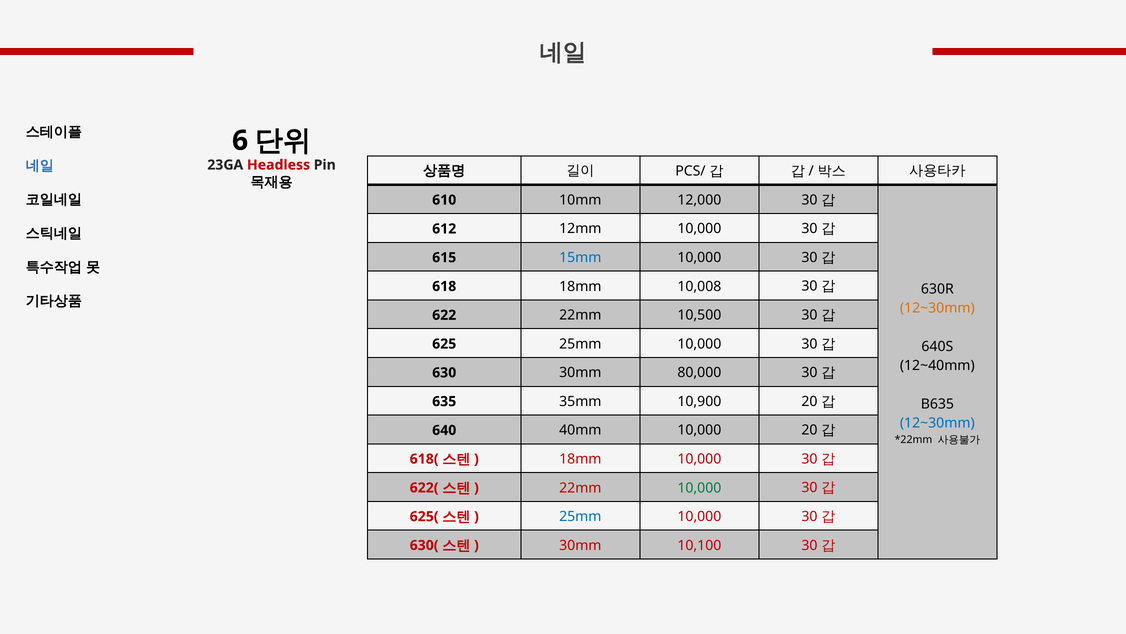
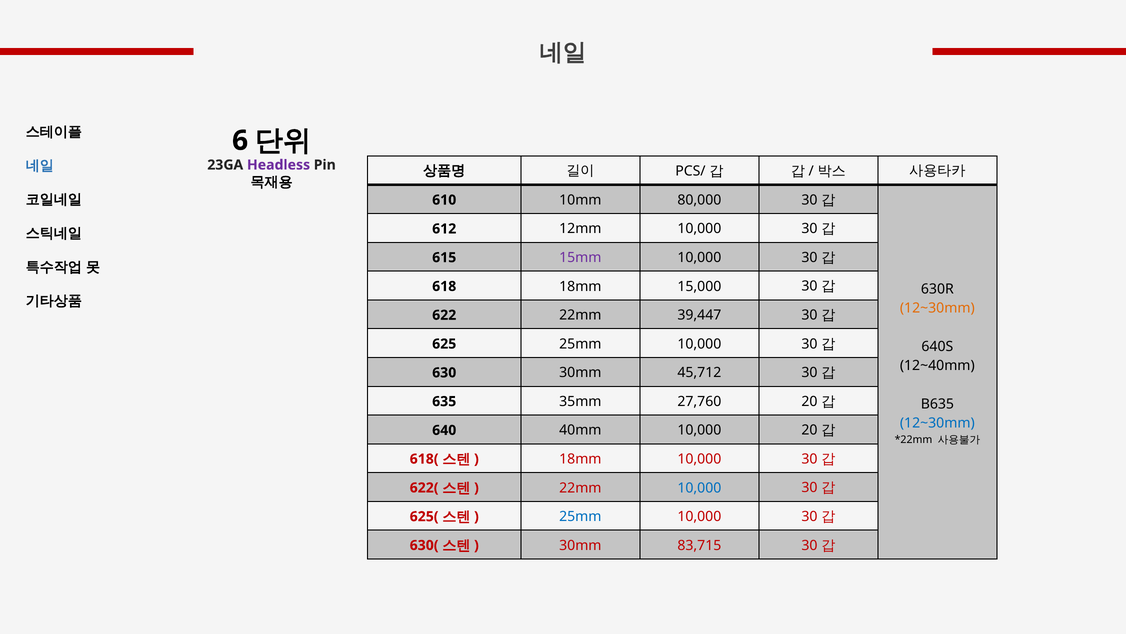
Headless colour: red -> purple
12,000: 12,000 -> 80,000
15mm colour: blue -> purple
10,008: 10,008 -> 15,000
10,500: 10,500 -> 39,447
80,000: 80,000 -> 45,712
10,900: 10,900 -> 27,760
10,000 at (699, 487) colour: green -> blue
10,100: 10,100 -> 83,715
